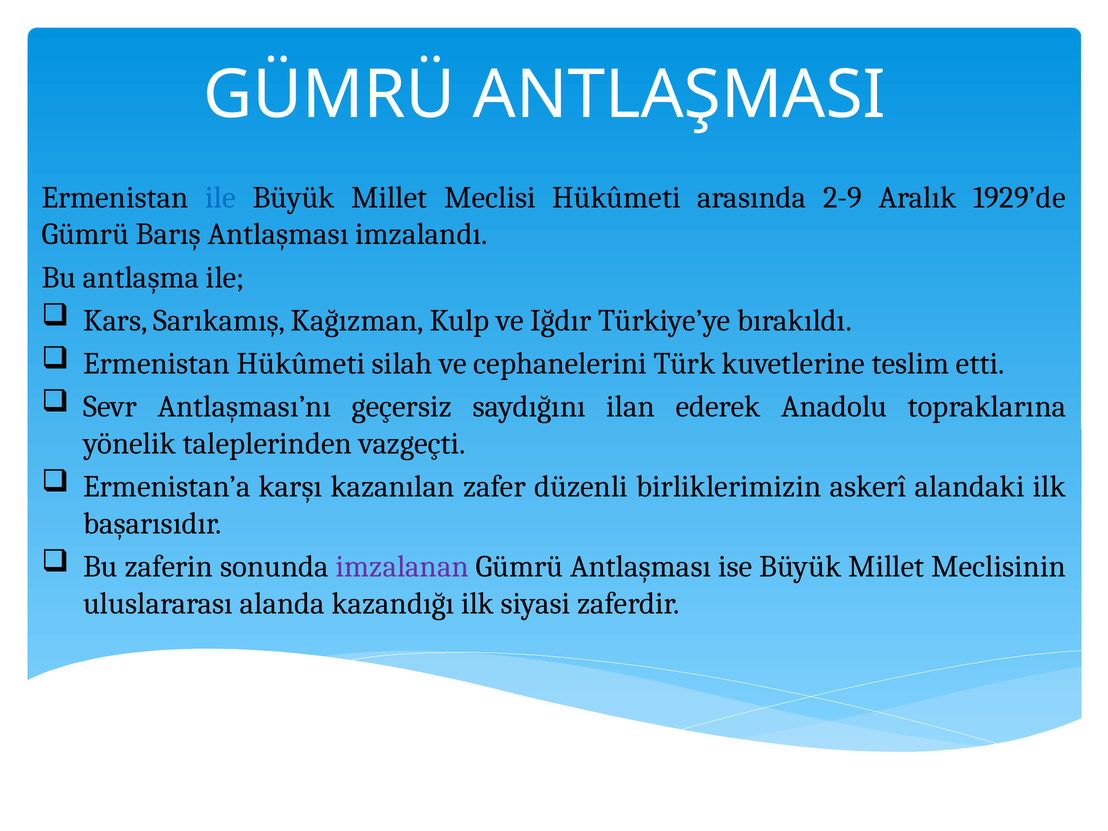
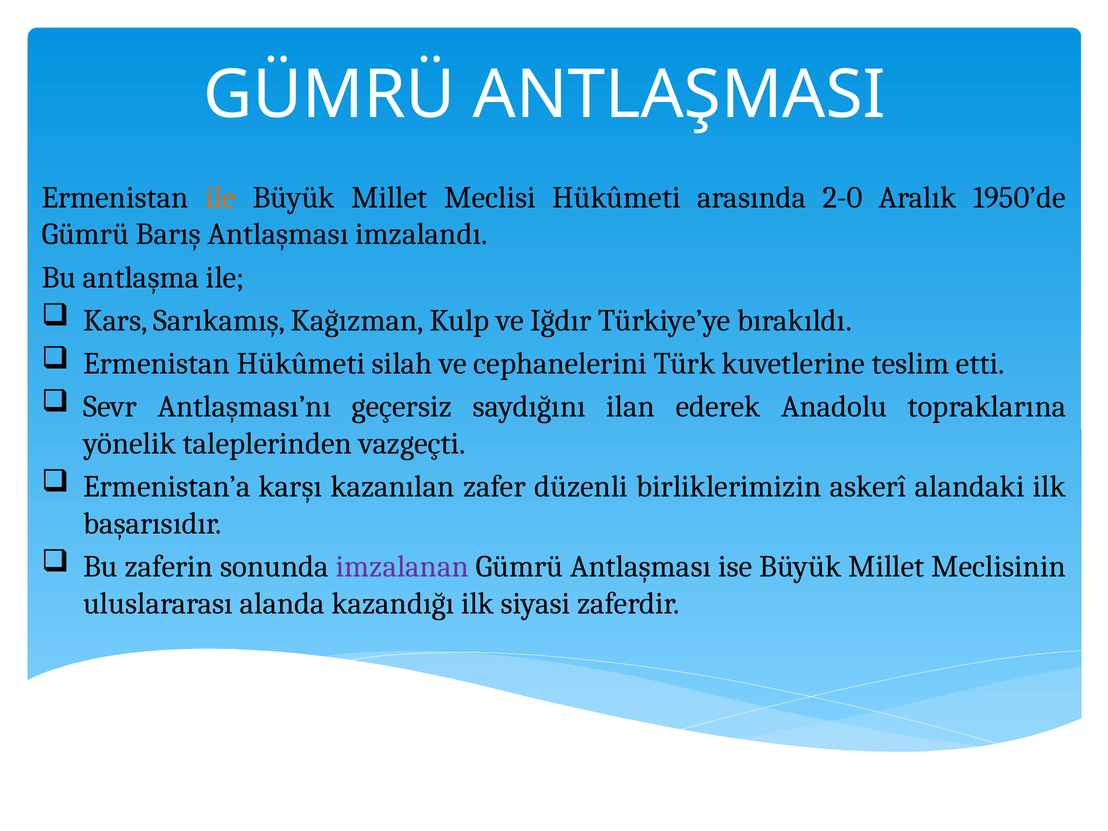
ile at (221, 197) colour: blue -> orange
2-9: 2-9 -> 2-0
1929’de: 1929’de -> 1950’de
